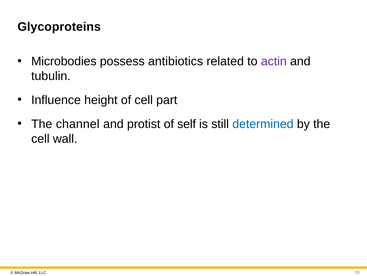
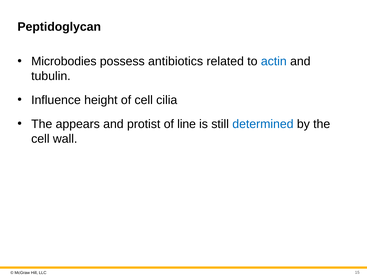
Glycoproteins: Glycoproteins -> Peptidoglycan
actin colour: purple -> blue
part: part -> cilia
channel: channel -> appears
self: self -> line
